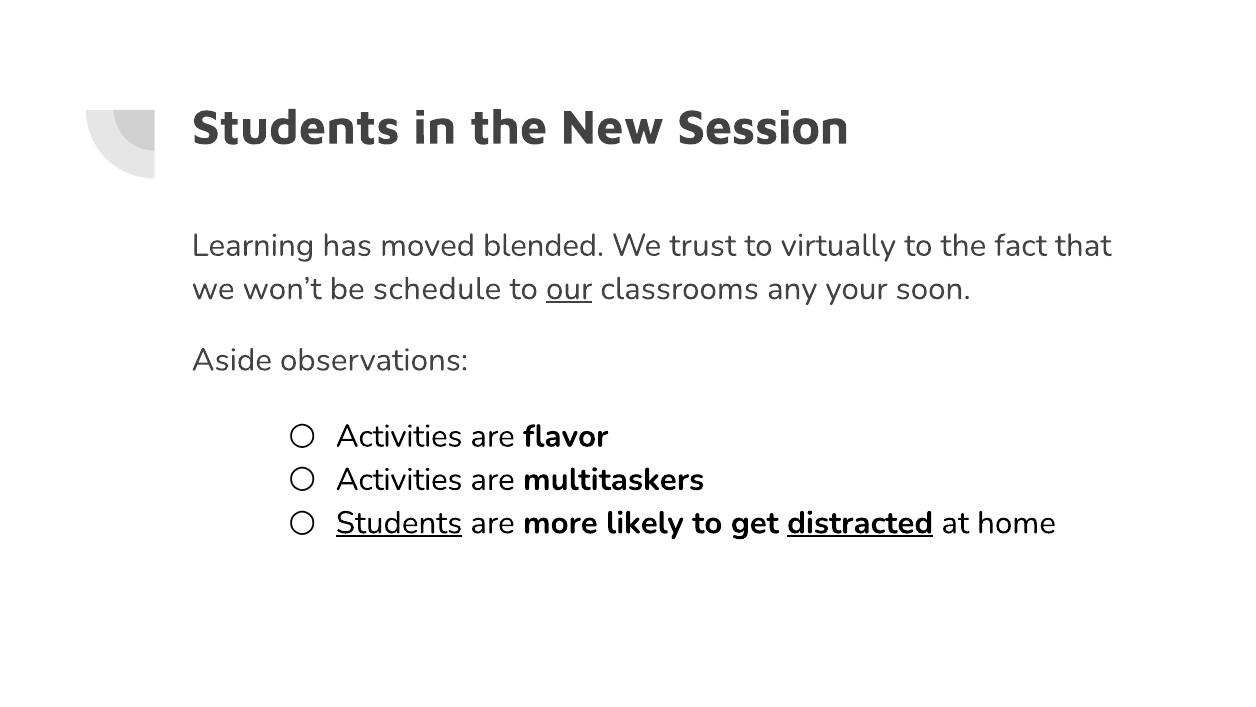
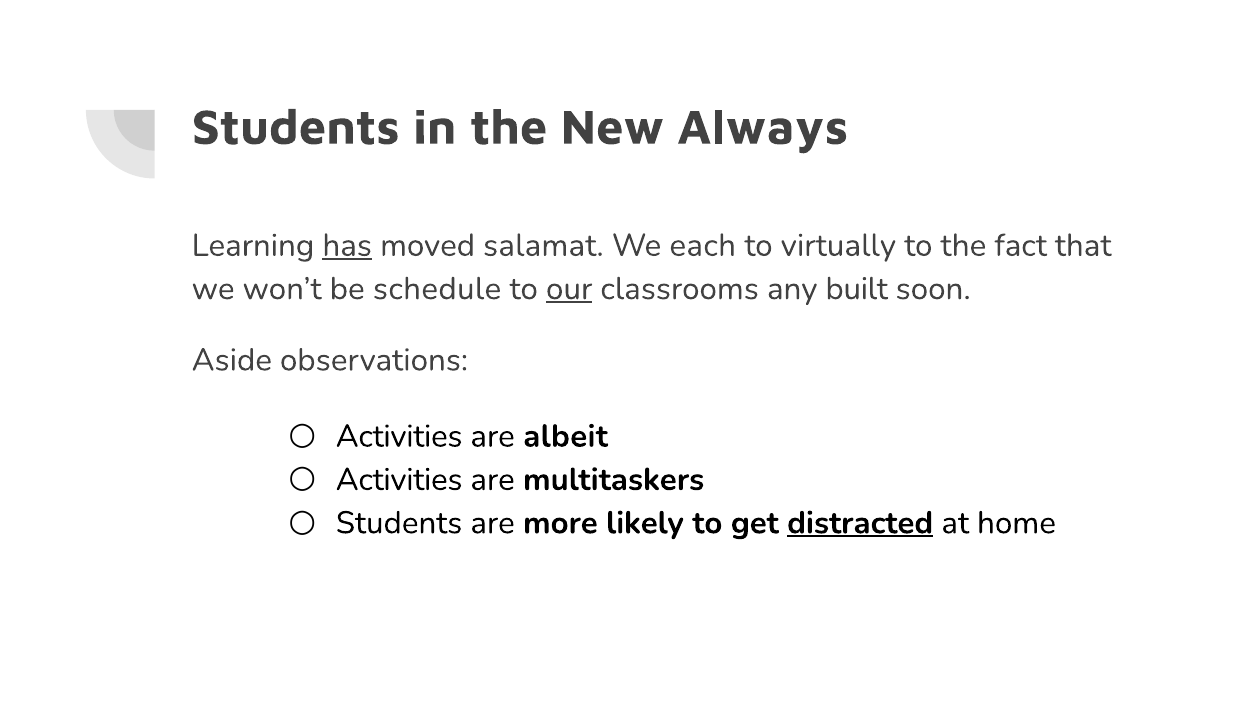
Session: Session -> Always
has underline: none -> present
blended: blended -> salamat
trust: trust -> each
your: your -> built
flavor: flavor -> albeit
Students at (399, 523) underline: present -> none
